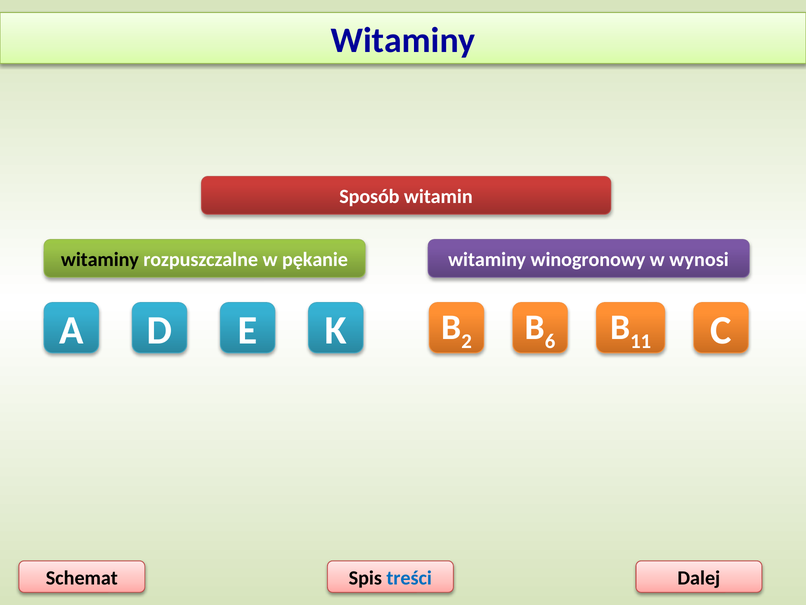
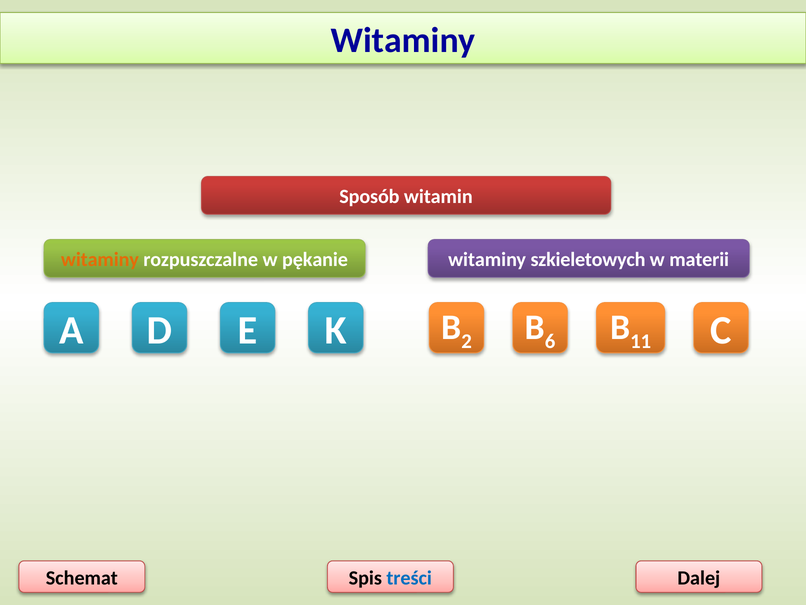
witaminy at (100, 260) colour: black -> orange
winogronowy: winogronowy -> szkieletowych
wynosi: wynosi -> materii
